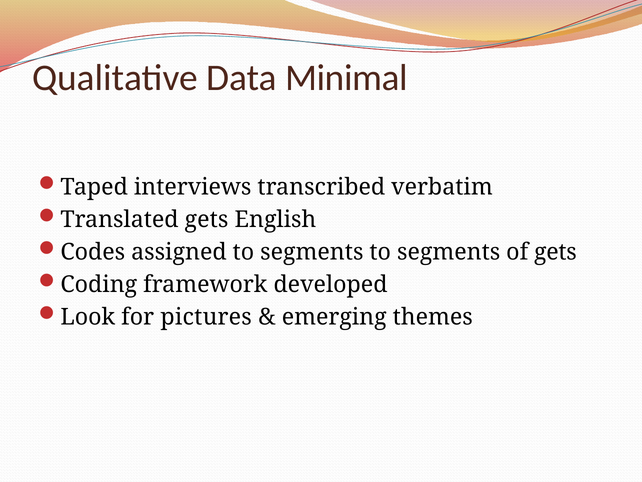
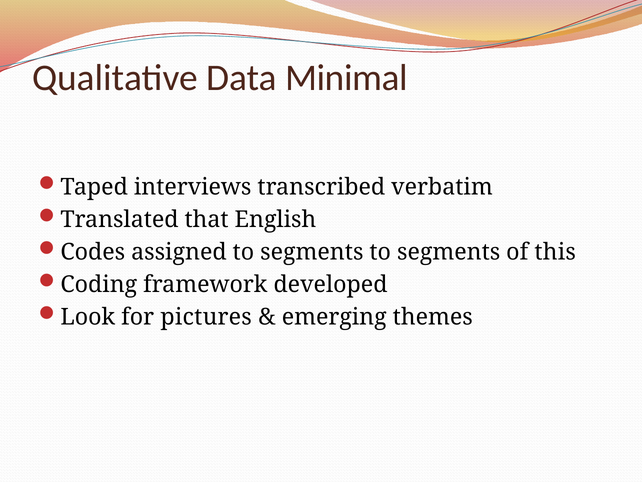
Translated gets: gets -> that
of gets: gets -> this
